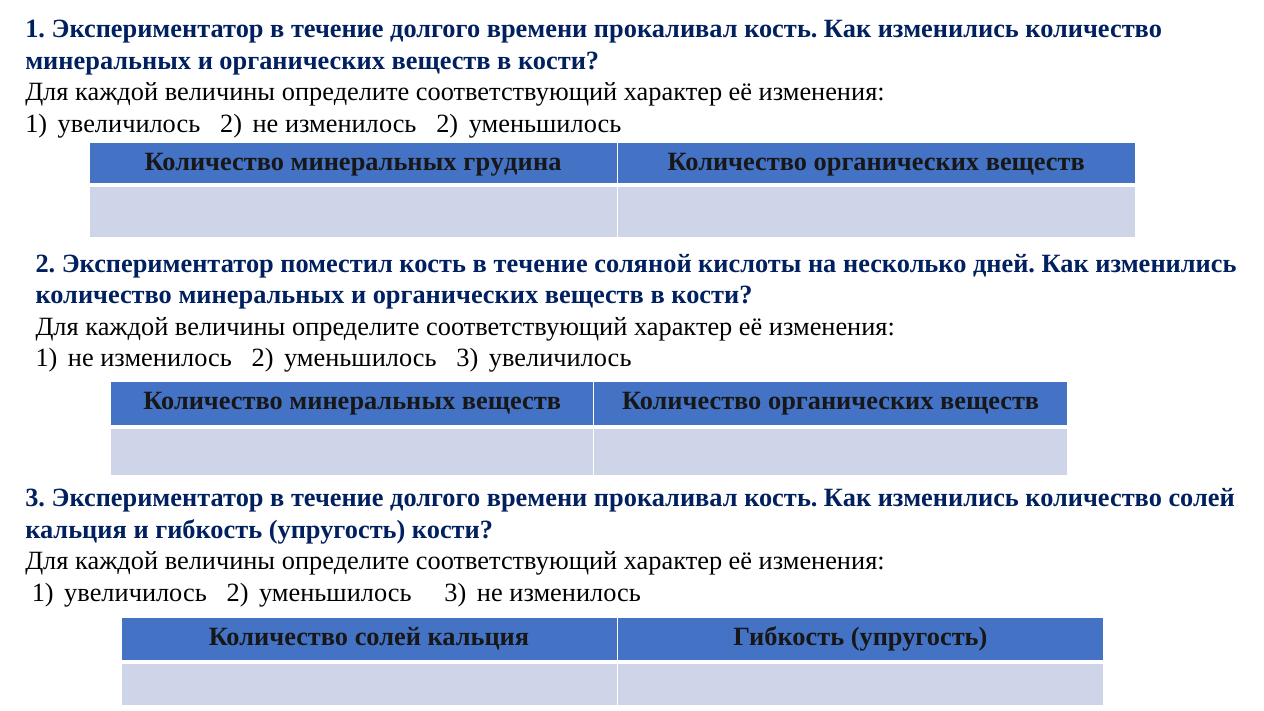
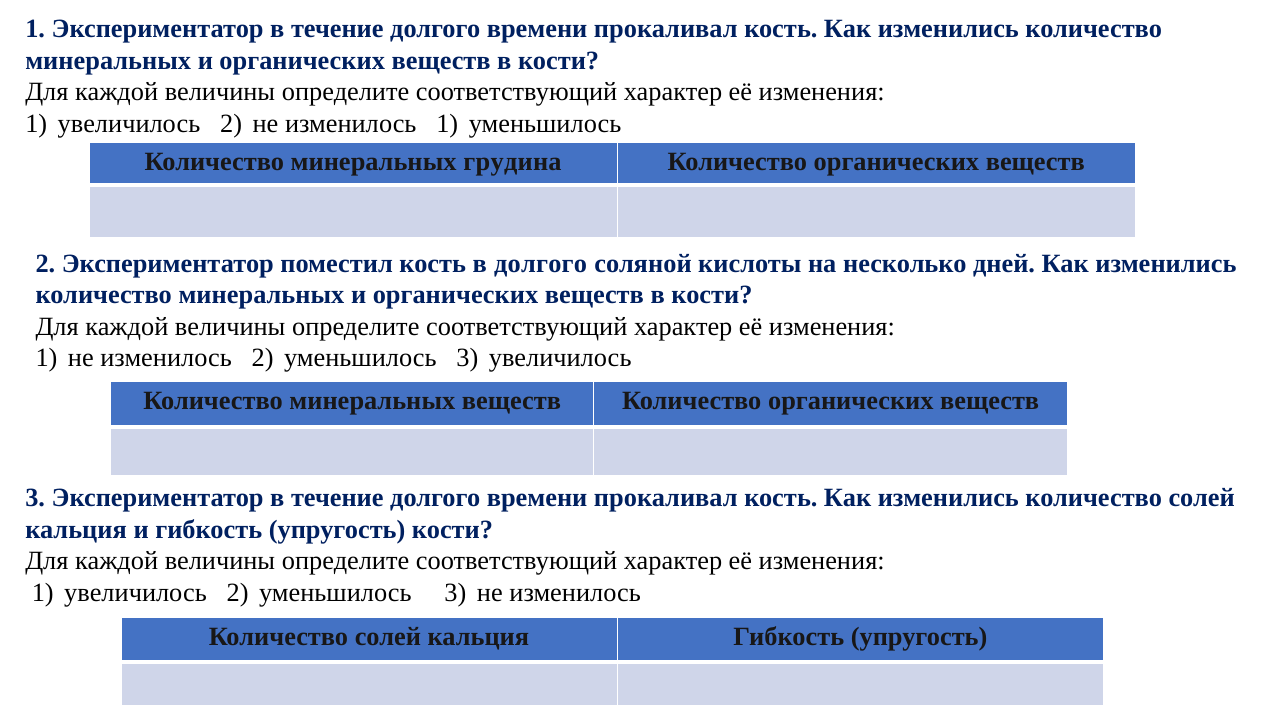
2 не изменилось 2: 2 -> 1
кость в течение: течение -> долгого
